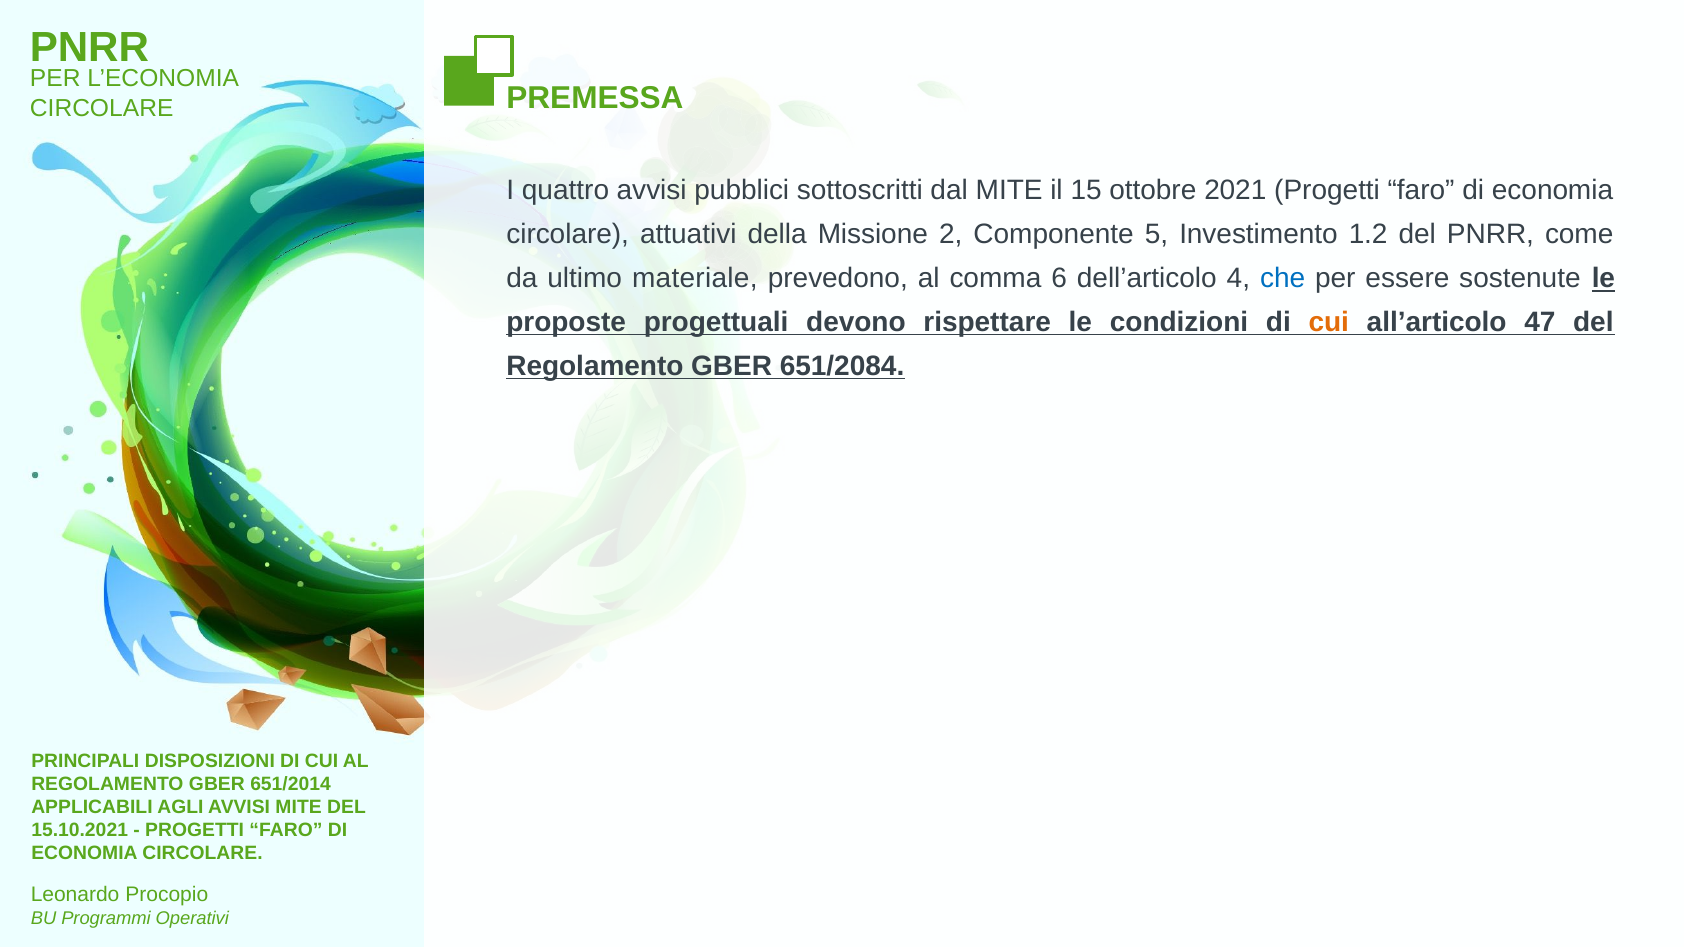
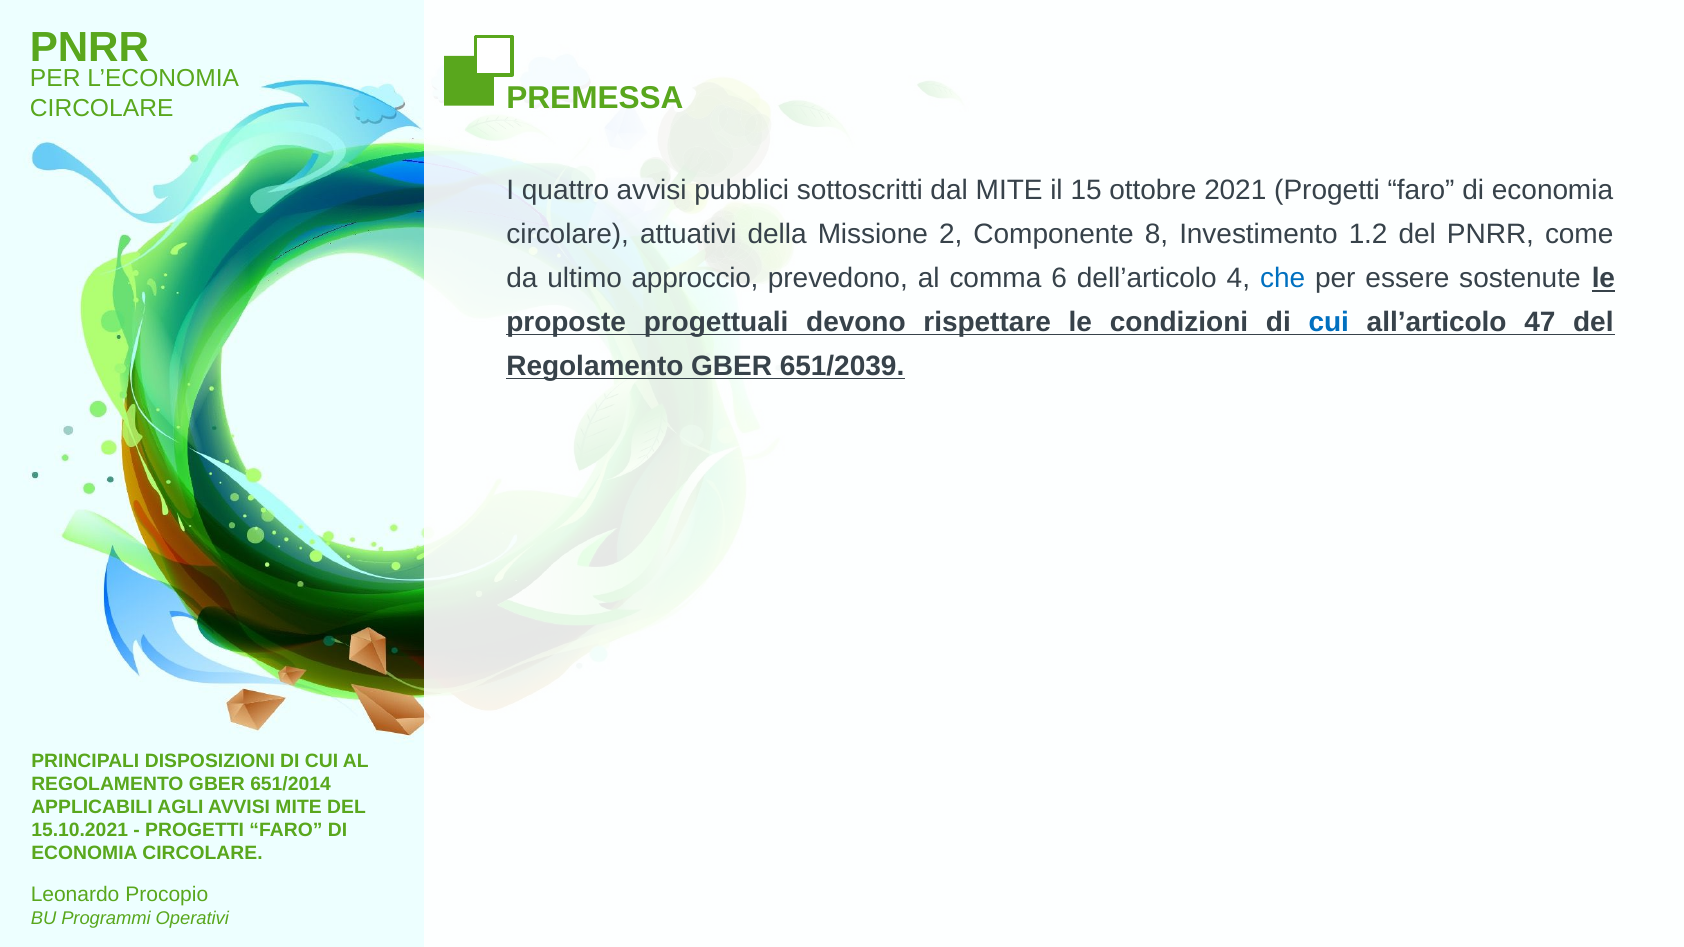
5: 5 -> 8
materiale: materiale -> approccio
cui at (1329, 322) colour: orange -> blue
651/2084: 651/2084 -> 651/2039
